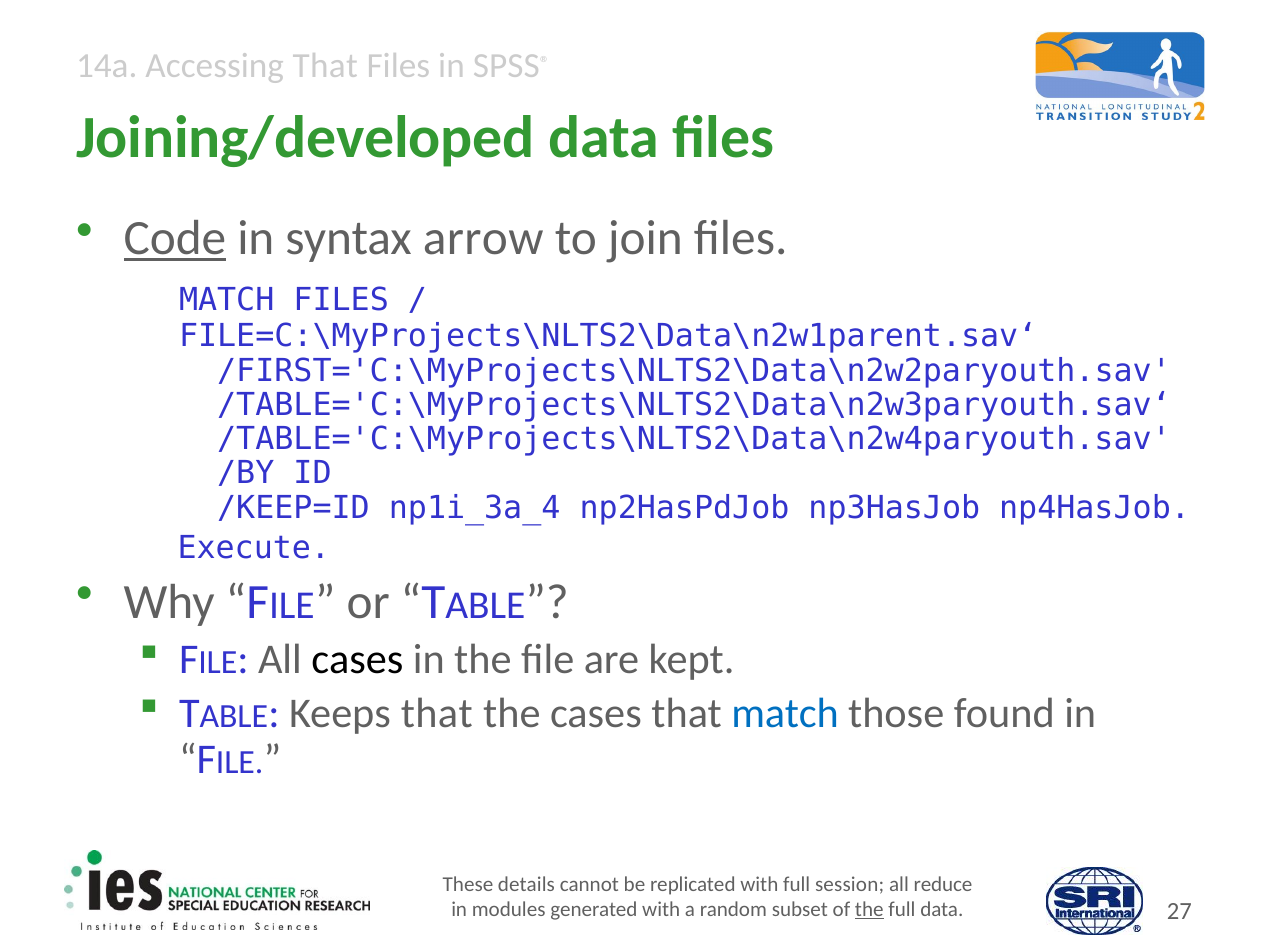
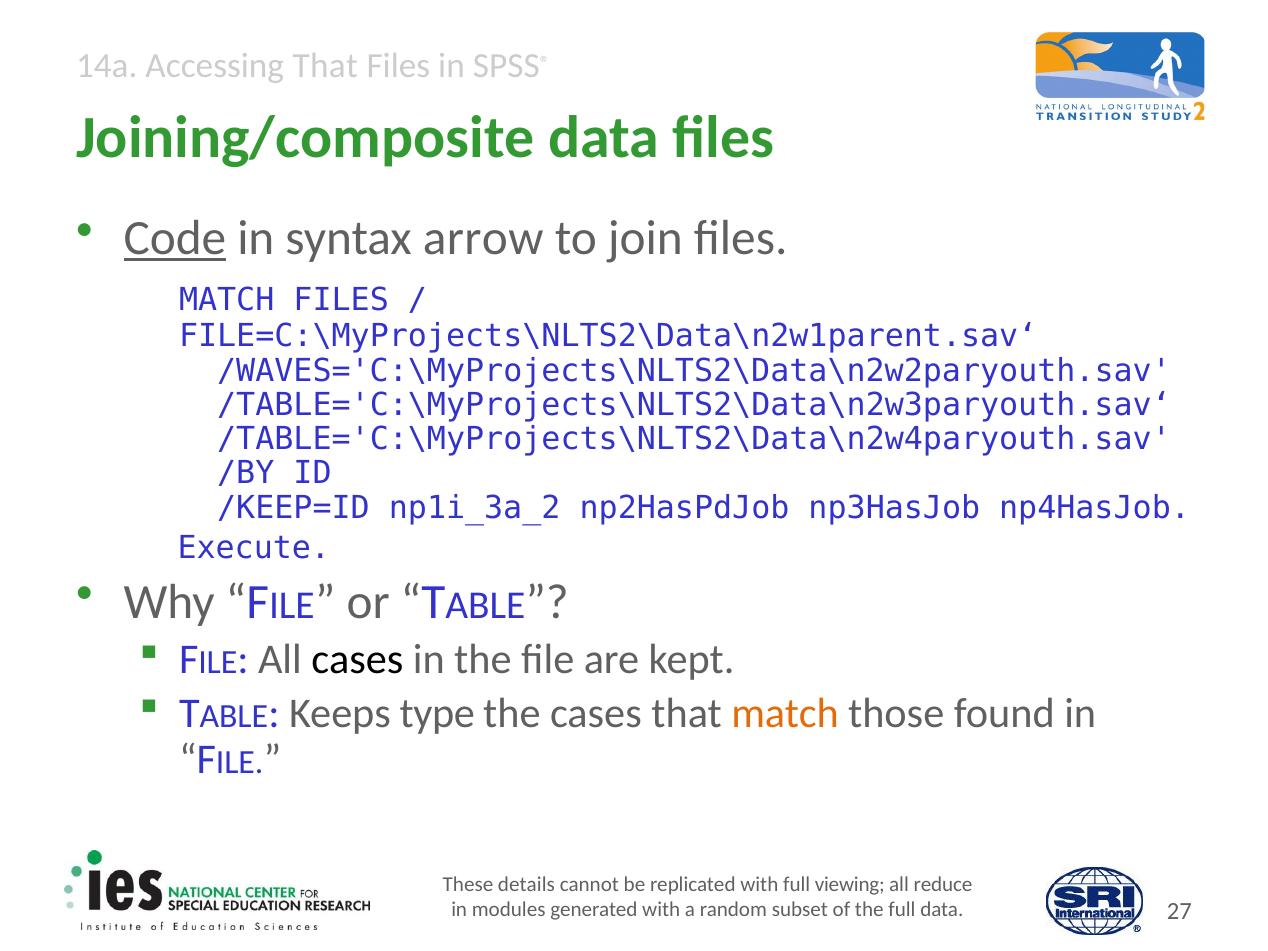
Joining/developed: Joining/developed -> Joining/composite
/FIRST='C:\MyProjects\NLTS2\Data\n2w2paryouth.sav: /FIRST='C:\MyProjects\NLTS2\Data\n2w2paryouth.sav -> /WAVES='C:\MyProjects\NLTS2\Data\n2w2paryouth.sav
np1i_3a_4: np1i_3a_4 -> np1i_3a_2
Keeps that: that -> type
match at (785, 714) colour: blue -> orange
session: session -> viewing
the at (869, 910) underline: present -> none
